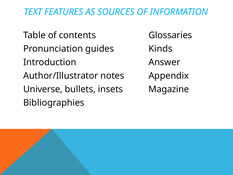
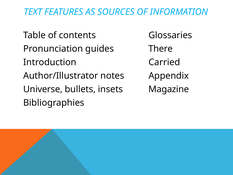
Kinds: Kinds -> There
Answer: Answer -> Carried
